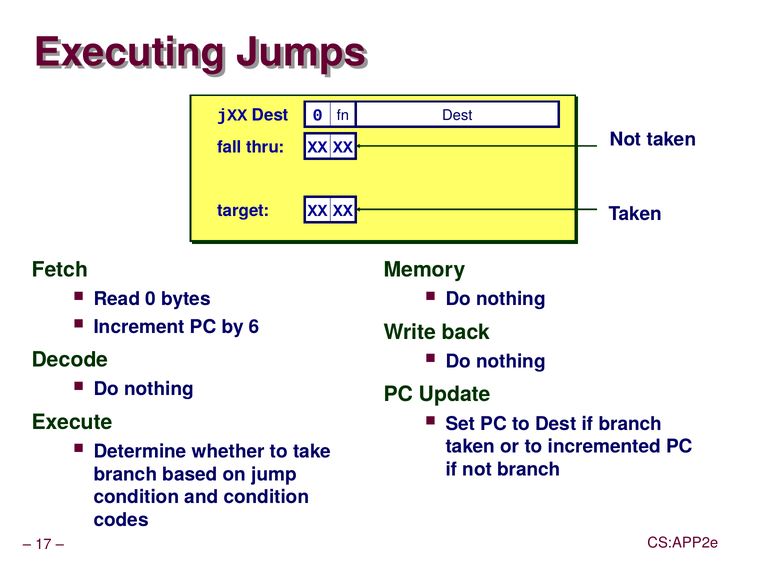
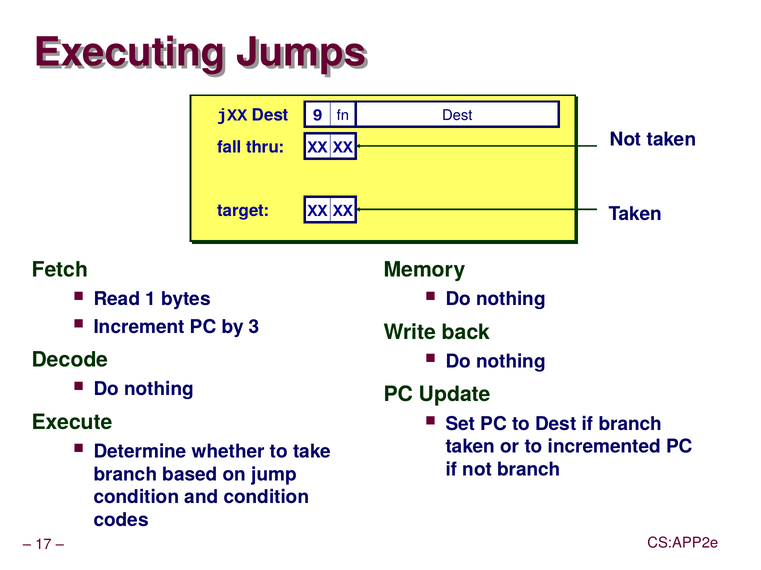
Dest 0: 0 -> 9
Read 0: 0 -> 1
6: 6 -> 3
